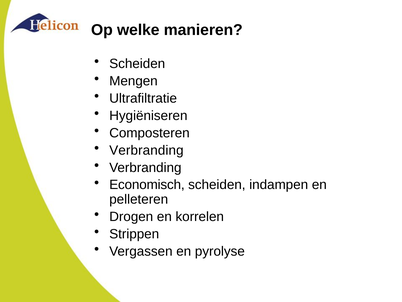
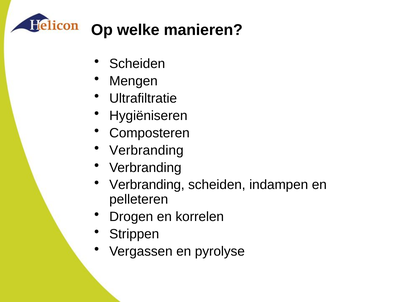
Economisch at (147, 185): Economisch -> Verbranding
